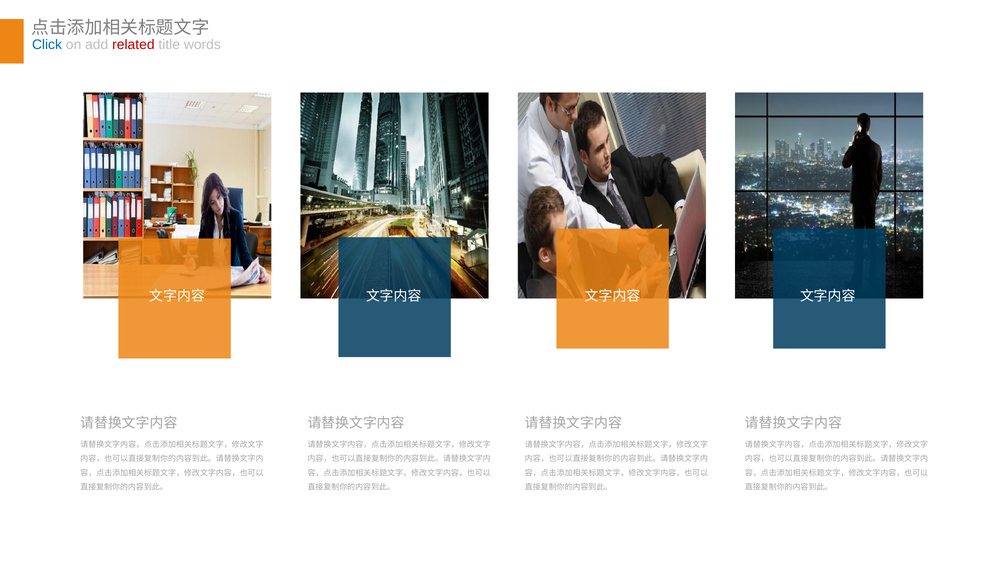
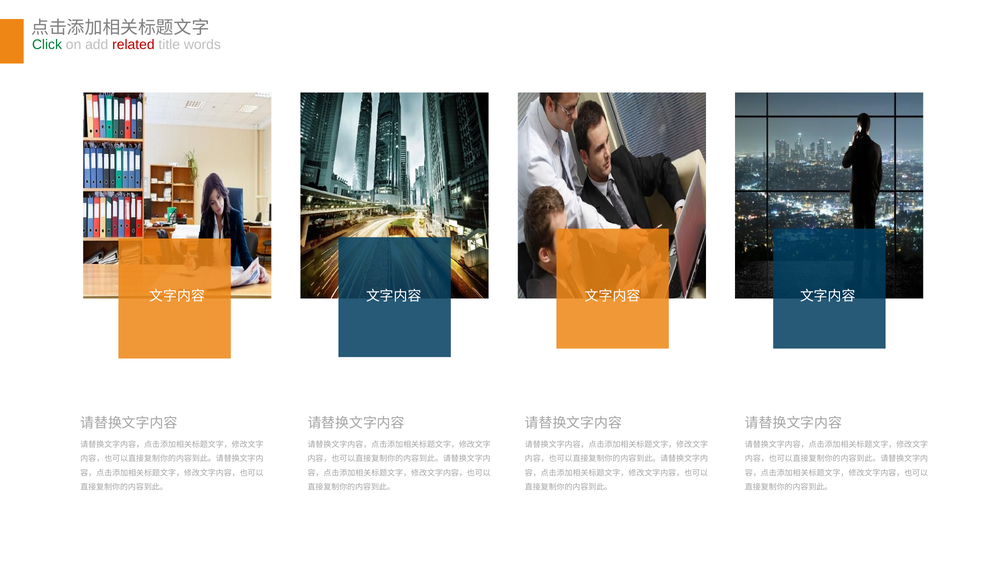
Click colour: blue -> green
